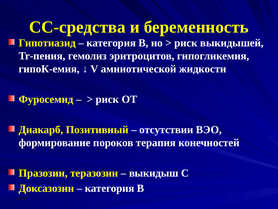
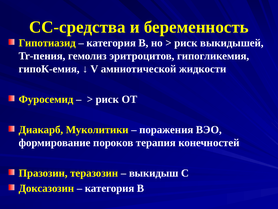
Позитивный: Позитивный -> Муколитики
отсутствии: отсутствии -> поражения
